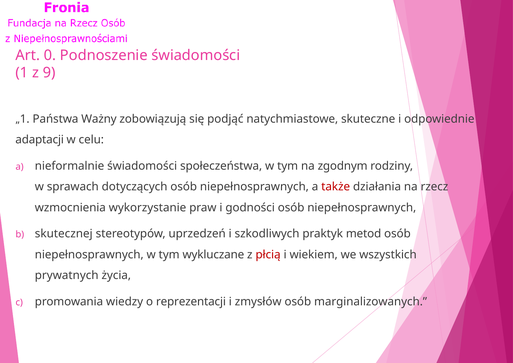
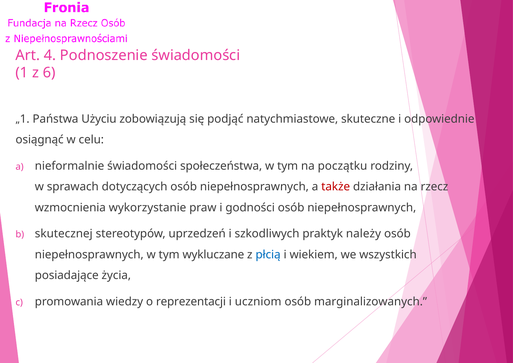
0: 0 -> 4
9: 9 -> 6
Ważny: Ważny -> Użyciu
adaptacji: adaptacji -> osiągnąć
zgodnym: zgodnym -> początku
metod: metod -> należy
płcią colour: red -> blue
prywatnych: prywatnych -> posiadające
zmysłów: zmysłów -> uczniom
